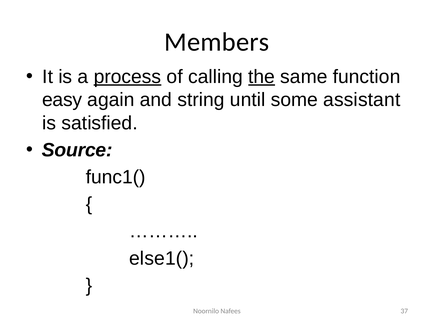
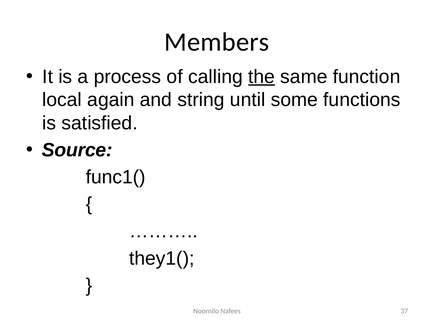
process underline: present -> none
easy: easy -> local
assistant: assistant -> functions
else1(: else1( -> they1(
